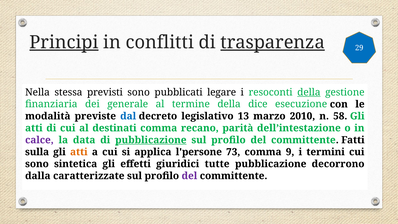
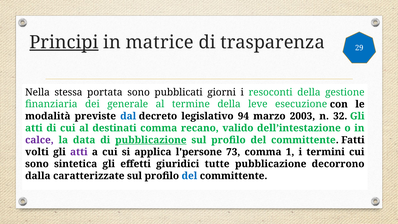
conflitti: conflitti -> matrice
trasparenza underline: present -> none
previsti: previsti -> portata
legare: legare -> giorni
della at (309, 92) underline: present -> none
dice: dice -> leve
13: 13 -> 94
2010: 2010 -> 2003
58: 58 -> 32
parità: parità -> valido
sulla: sulla -> volti
atti at (79, 152) colour: orange -> purple
9: 9 -> 1
del at (189, 176) colour: purple -> blue
